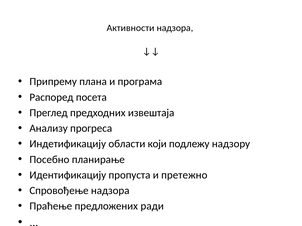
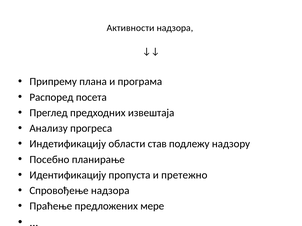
који: који -> став
ради: ради -> мере
